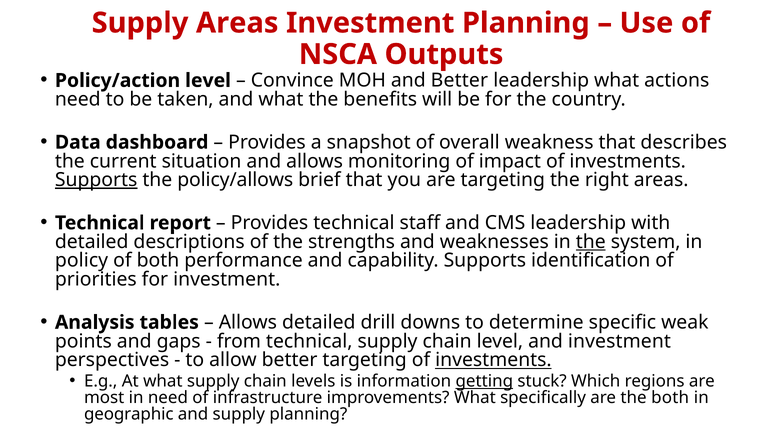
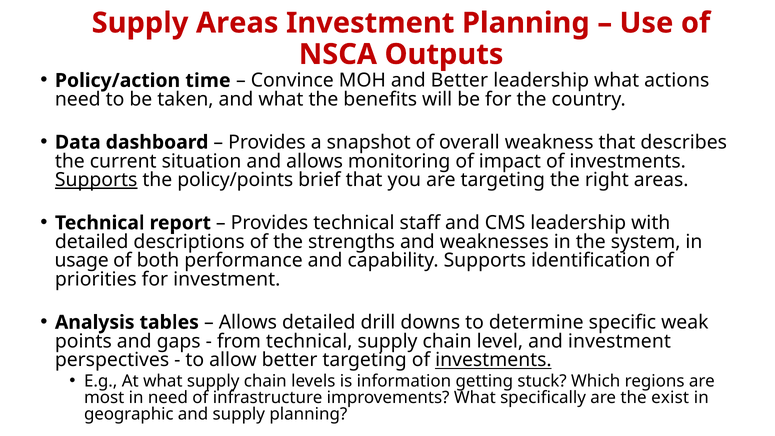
Policy/action level: level -> time
policy/allows: policy/allows -> policy/points
the at (591, 242) underline: present -> none
policy: policy -> usage
getting underline: present -> none
the both: both -> exist
